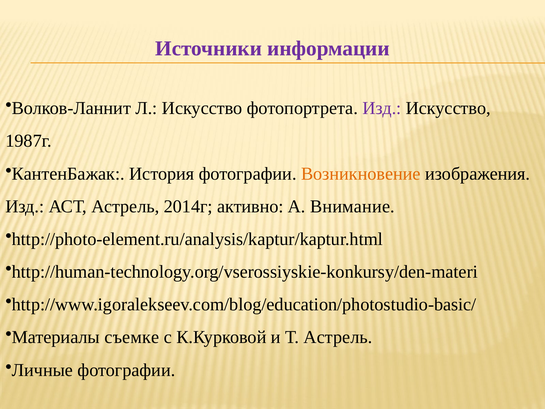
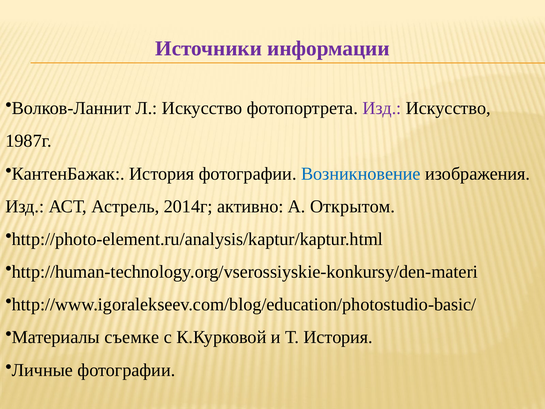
Возникновение colour: orange -> blue
Внимание: Внимание -> Открытом
Т Астрель: Астрель -> История
